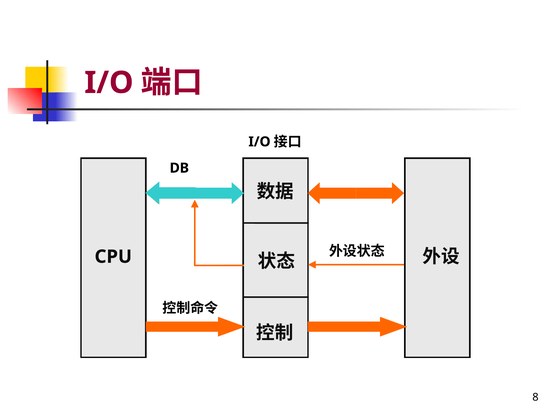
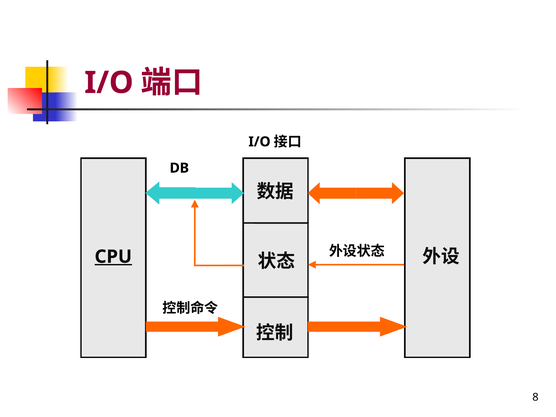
CPU underline: none -> present
